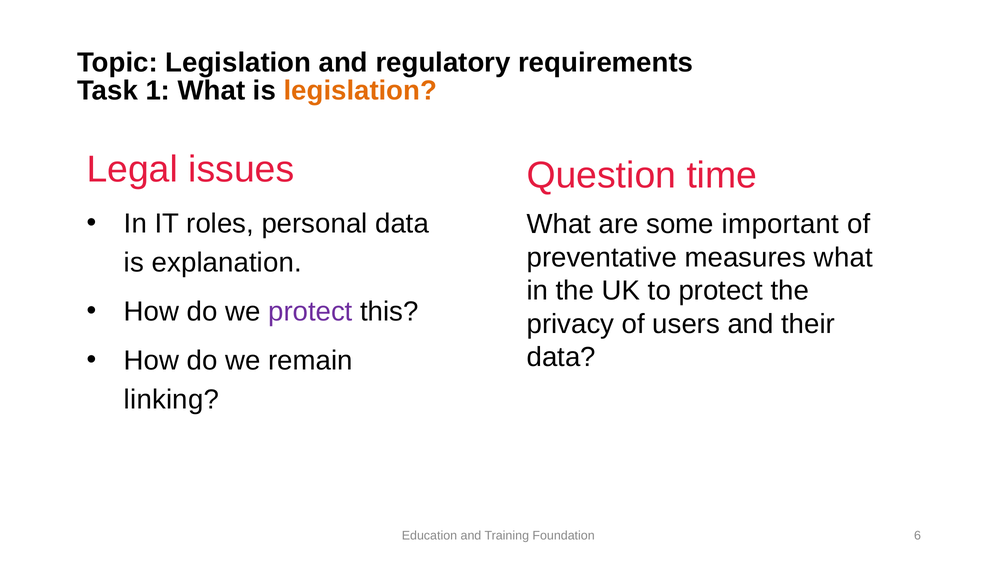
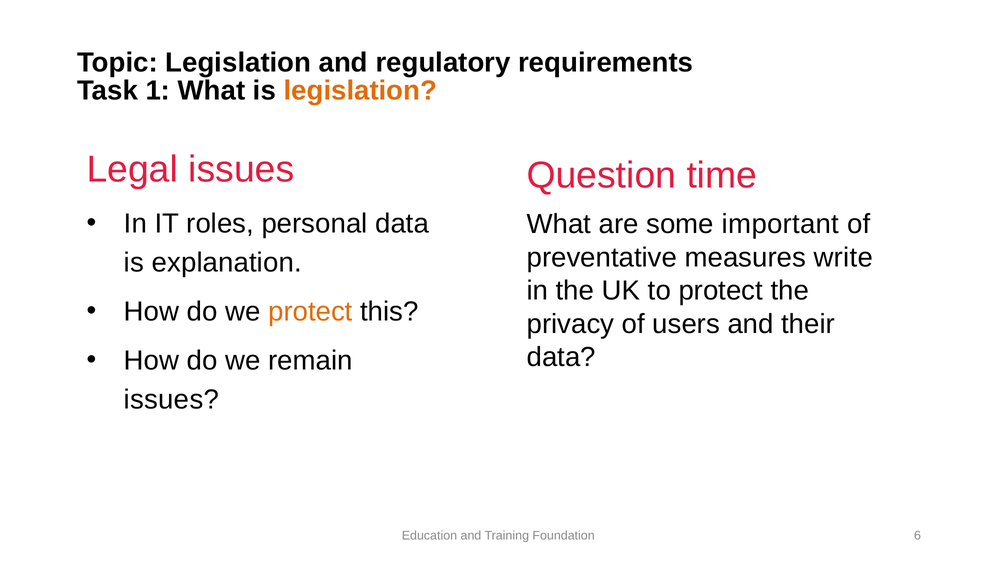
measures what: what -> write
protect at (310, 312) colour: purple -> orange
linking at (171, 399): linking -> issues
